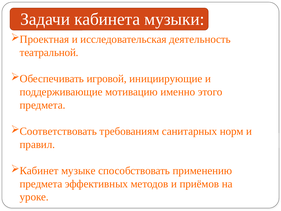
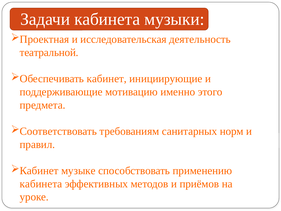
игровой: игровой -> кабинет
предмета at (41, 184): предмета -> кабинета
